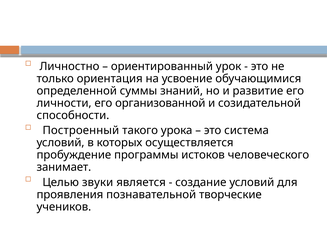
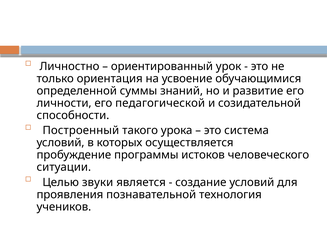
организованной: организованной -> педагогической
занимает: занимает -> ситуации
творческие: творческие -> технология
